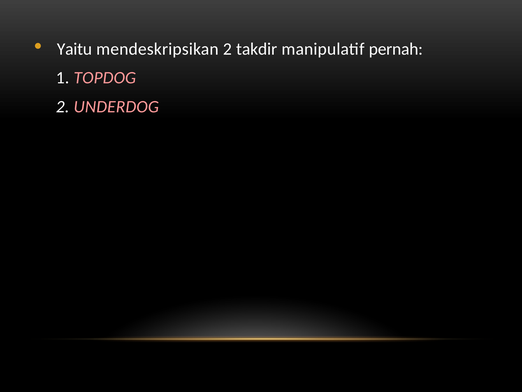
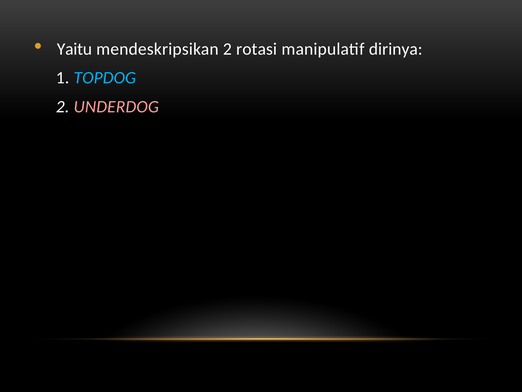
takdir: takdir -> rotasi
pernah: pernah -> dirinya
TOPDOG colour: pink -> light blue
